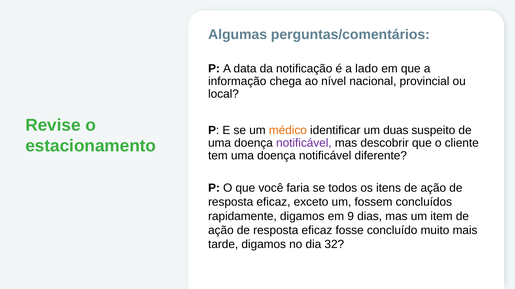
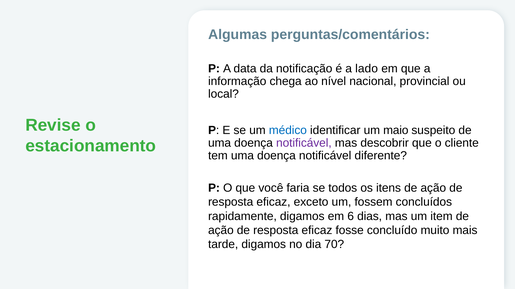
médico colour: orange -> blue
duas: duas -> maio
9: 9 -> 6
32: 32 -> 70
